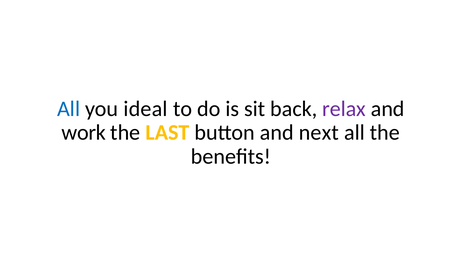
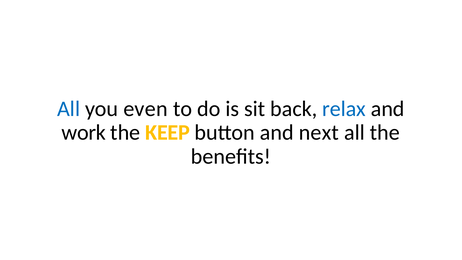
ideal: ideal -> even
relax colour: purple -> blue
LAST: LAST -> KEEP
